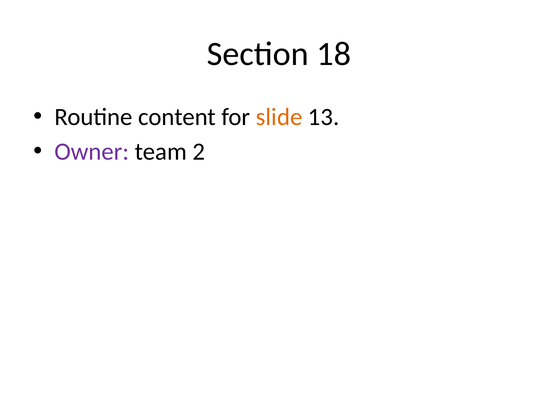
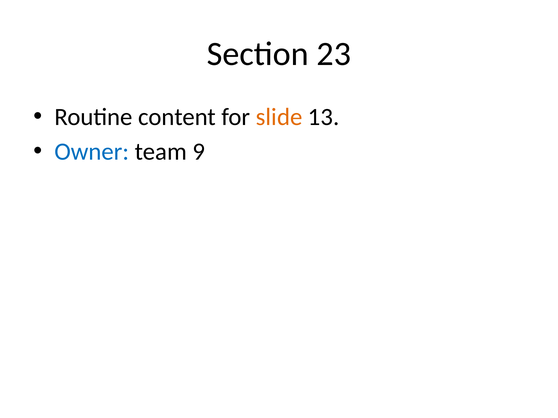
18: 18 -> 23
Owner colour: purple -> blue
2: 2 -> 9
